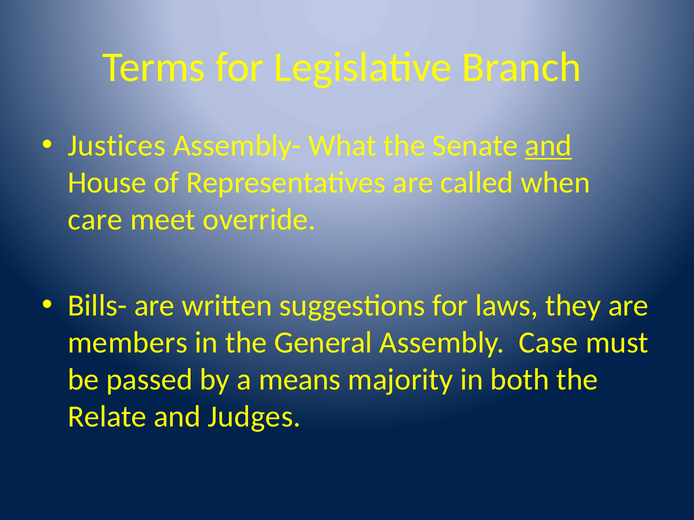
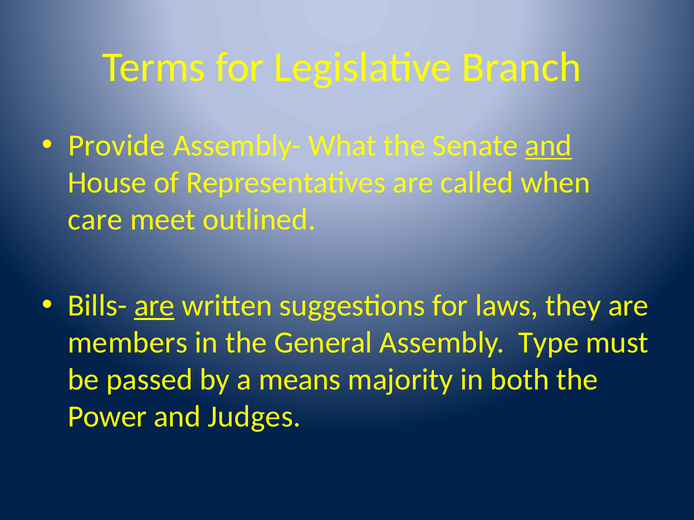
Justices: Justices -> Provide
override: override -> outlined
are at (154, 306) underline: none -> present
Case: Case -> Type
Relate: Relate -> Power
